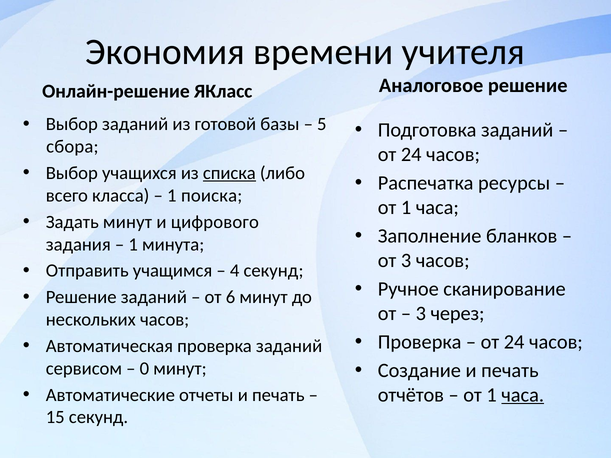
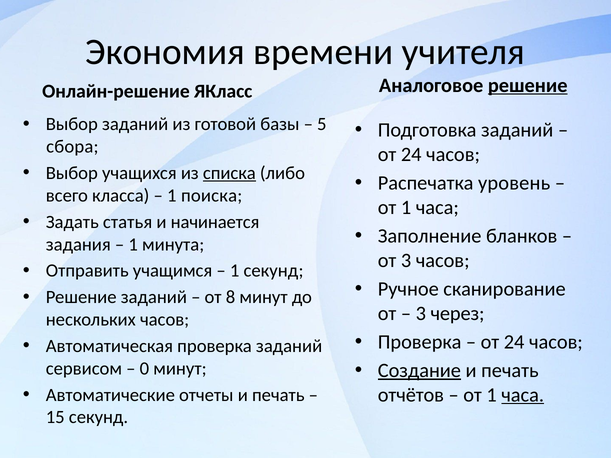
решение at (528, 85) underline: none -> present
ресурсы: ресурсы -> уровень
Задать минут: минут -> статья
цифрового: цифрового -> начинается
4 at (235, 271): 4 -> 1
6: 6 -> 8
Создание underline: none -> present
